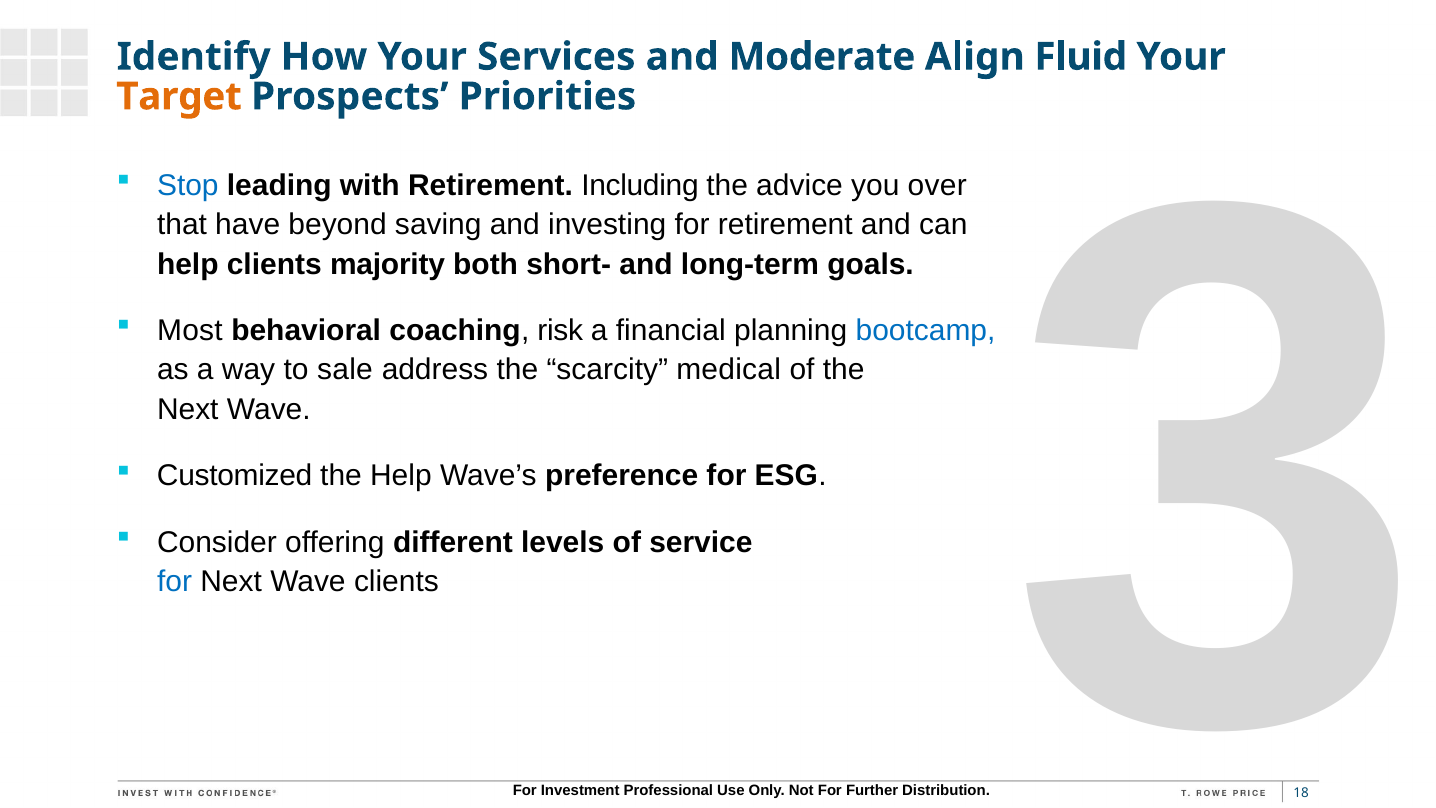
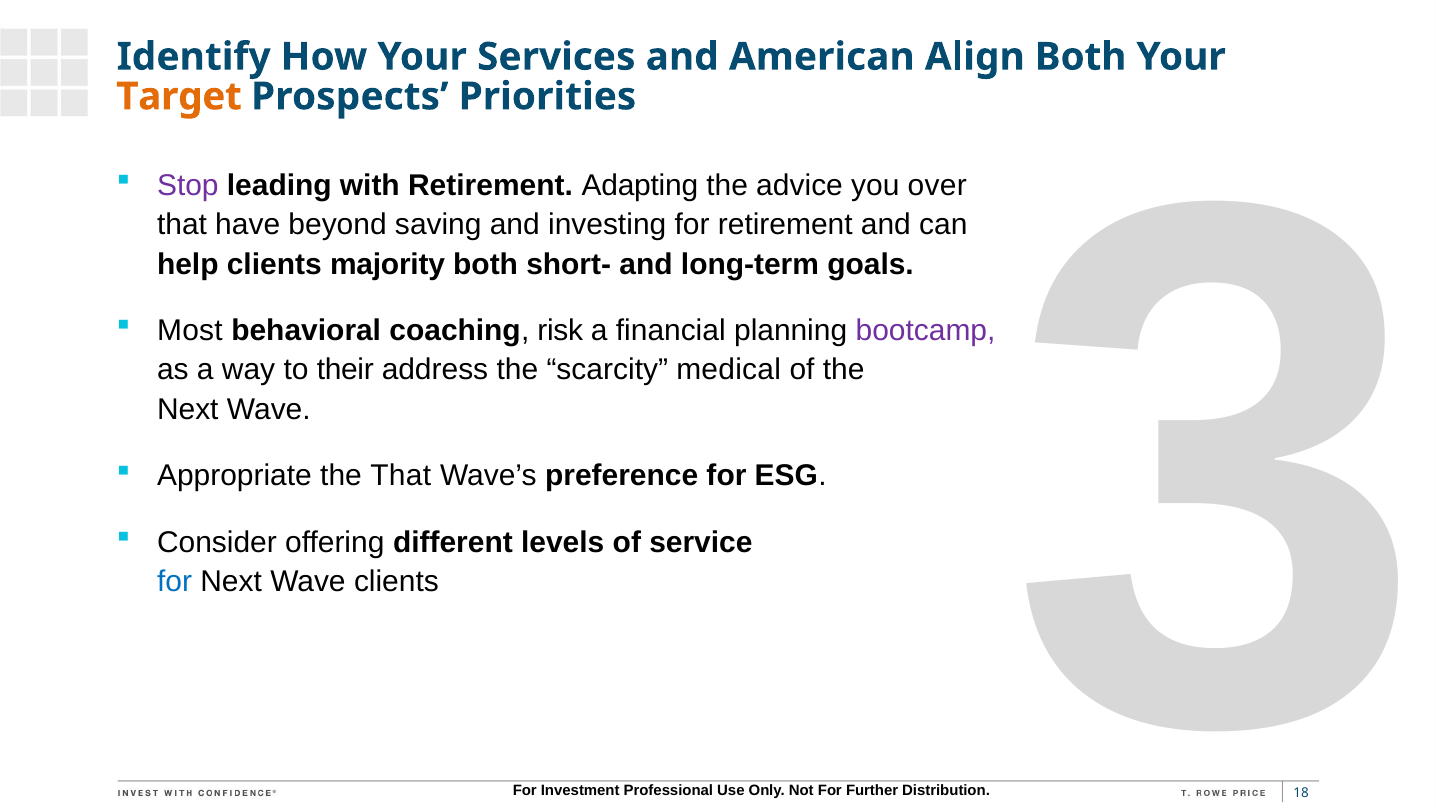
Moderate: Moderate -> American
Align Fluid: Fluid -> Both
Stop colour: blue -> purple
Including: Including -> Adapting
bootcamp colour: blue -> purple
sale: sale -> their
Customized: Customized -> Appropriate
the Help: Help -> That
